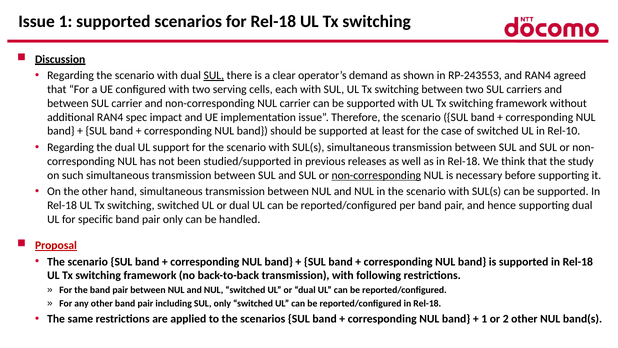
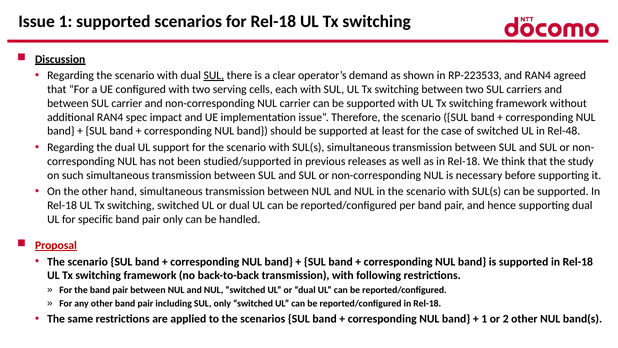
RP-243553: RP-243553 -> RP-223533
Rel-10: Rel-10 -> Rel-48
non-corresponding at (376, 175) underline: present -> none
